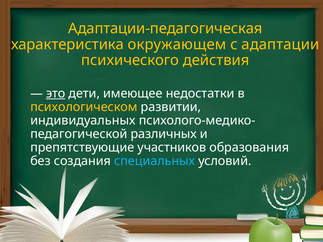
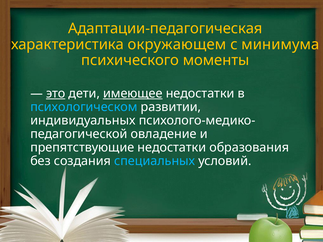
адаптации: адаптации -> минимума
действия: действия -> моменты
имеющее underline: none -> present
психологическом colour: yellow -> light blue
различных: различных -> овладение
препятствующие участников: участников -> недостатки
